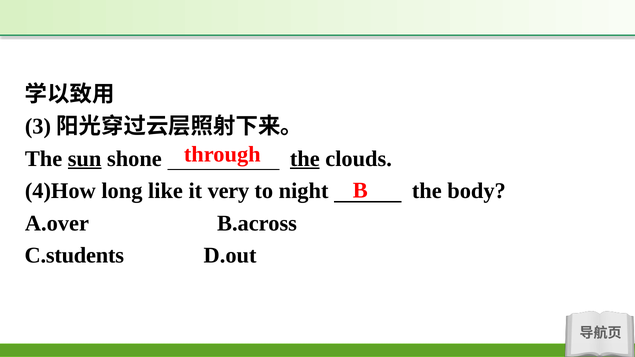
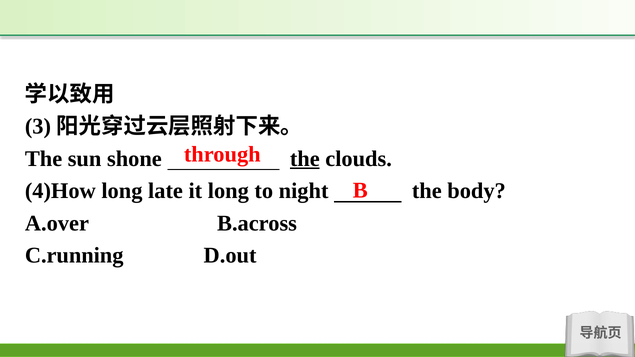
sun underline: present -> none
like: like -> late
it very: very -> long
C.students: C.students -> C.running
